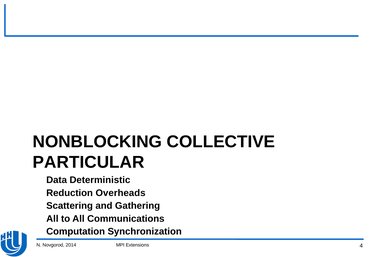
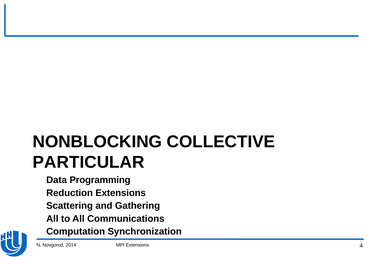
Deterministic: Deterministic -> Programming
Reduction Overheads: Overheads -> Extensions
